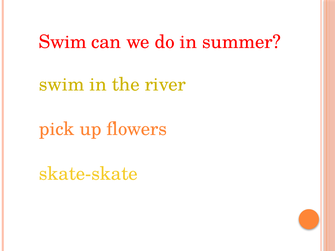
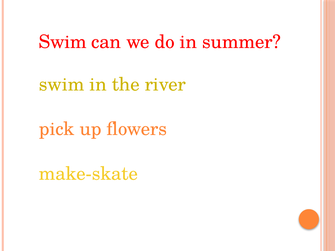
skate-skate: skate-skate -> make-skate
